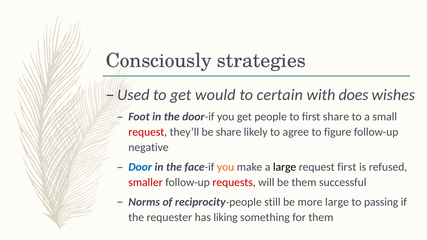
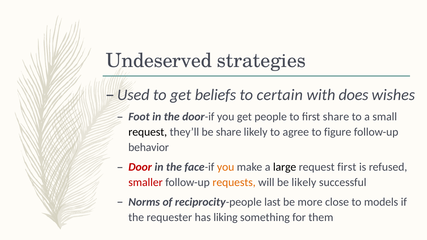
Consciously: Consciously -> Undeserved
would: would -> beliefs
request at (148, 132) colour: red -> black
negative: negative -> behavior
Door colour: blue -> red
requests colour: red -> orange
be them: them -> likely
still: still -> last
more large: large -> close
passing: passing -> models
